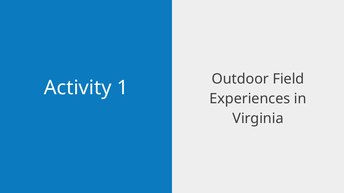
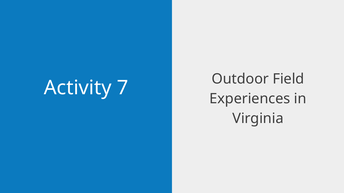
1: 1 -> 7
